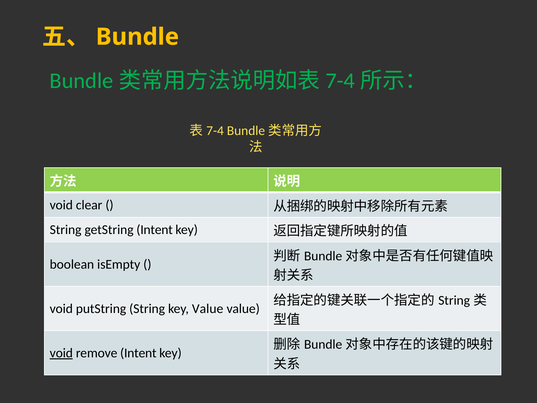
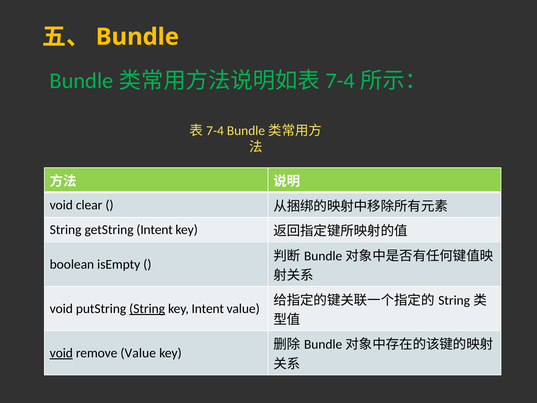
String at (147, 309) underline: none -> present
key Value: Value -> Intent
remove Intent: Intent -> Value
